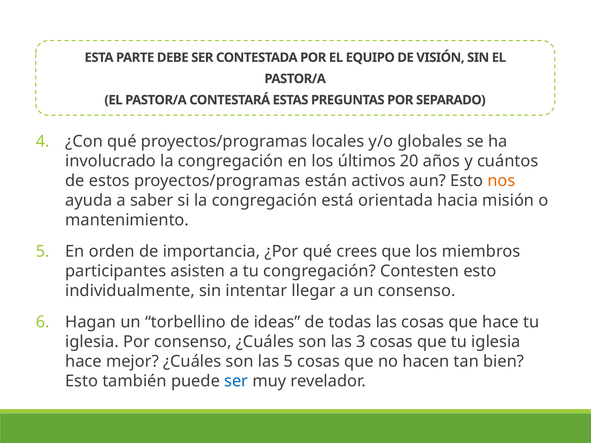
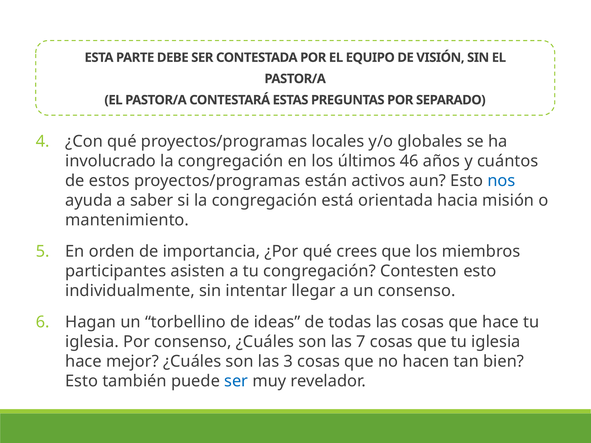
20: 20 -> 46
nos colour: orange -> blue
3: 3 -> 7
las 5: 5 -> 3
